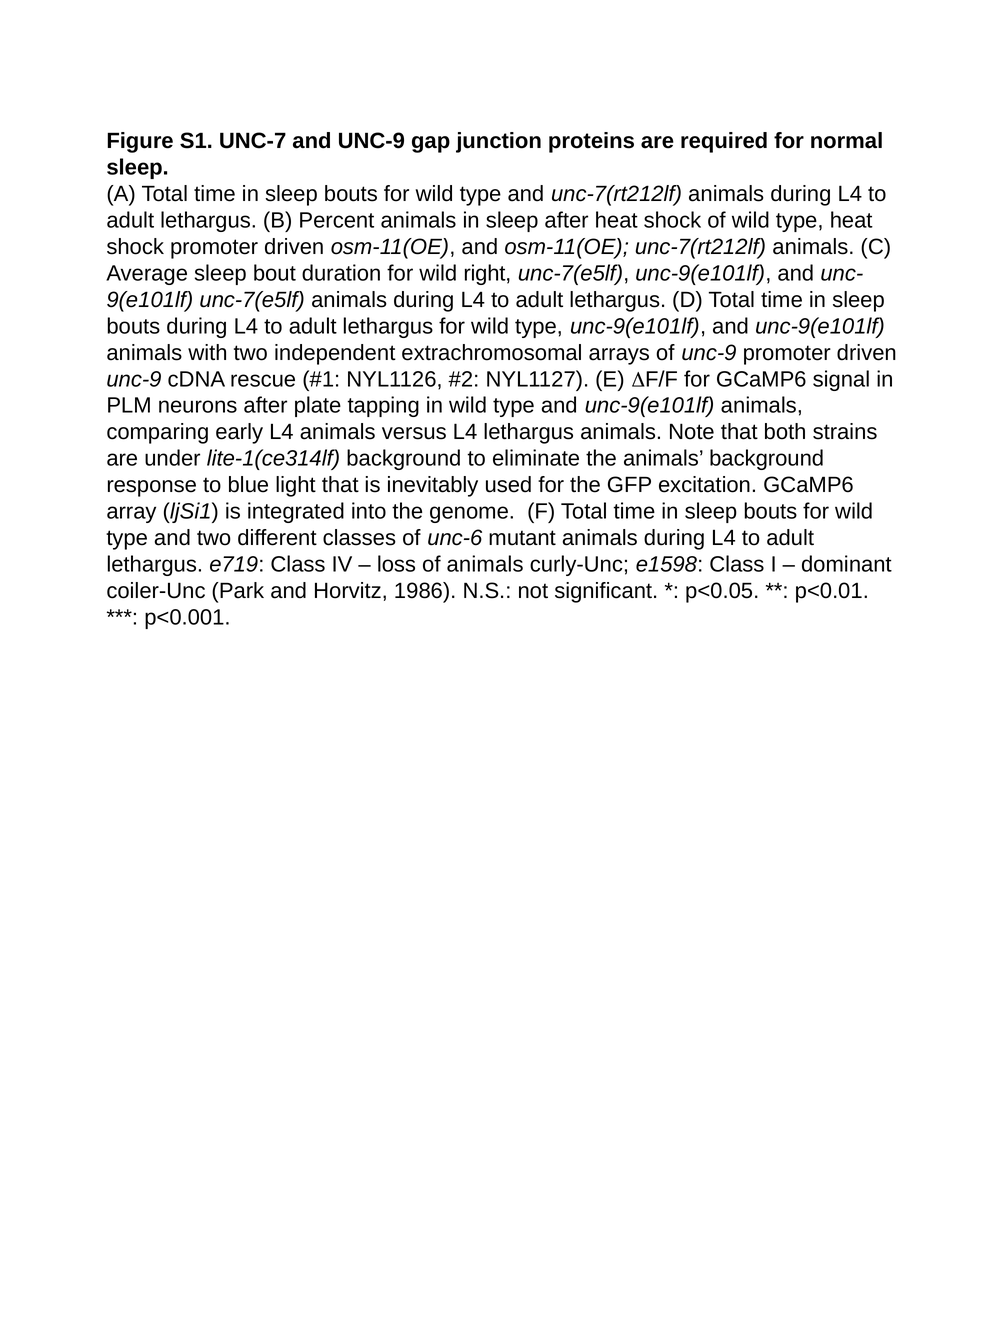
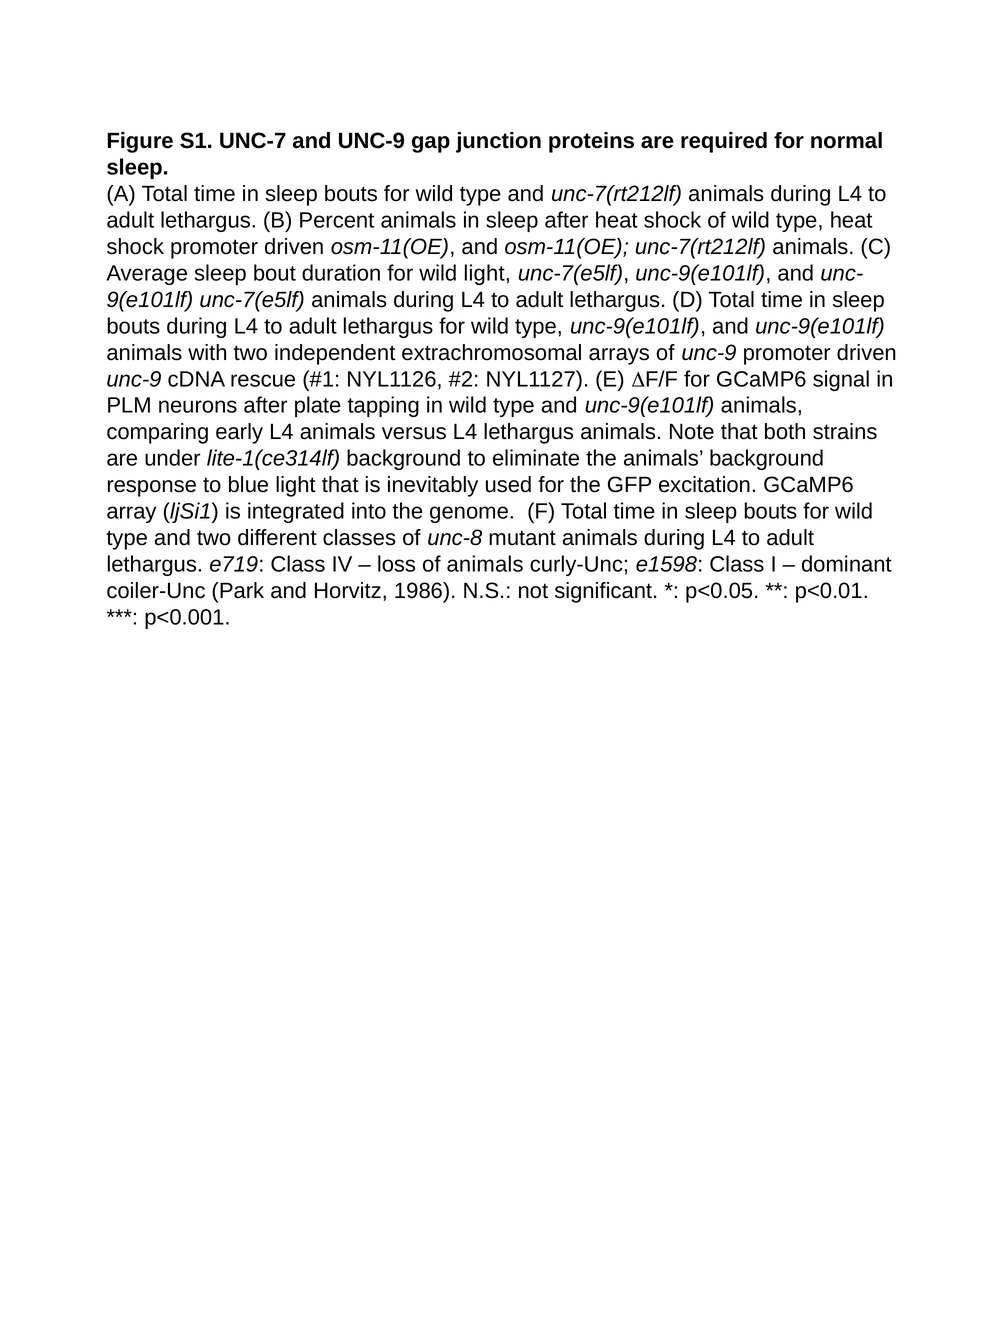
wild right: right -> light
unc-6: unc-6 -> unc-8
